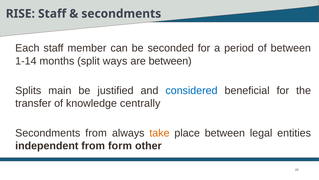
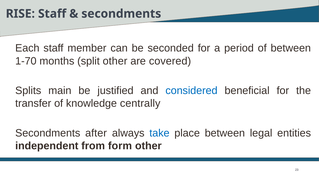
1-14: 1-14 -> 1-70
split ways: ways -> other
are between: between -> covered
Secondments from: from -> after
take colour: orange -> blue
